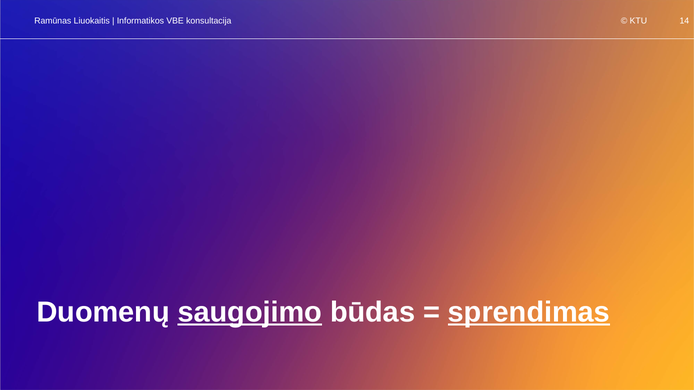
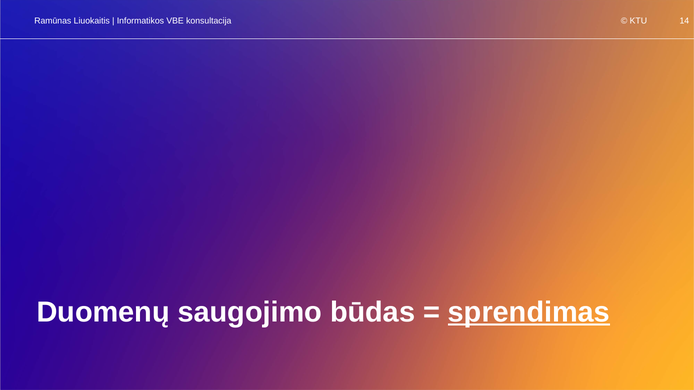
saugojimo underline: present -> none
